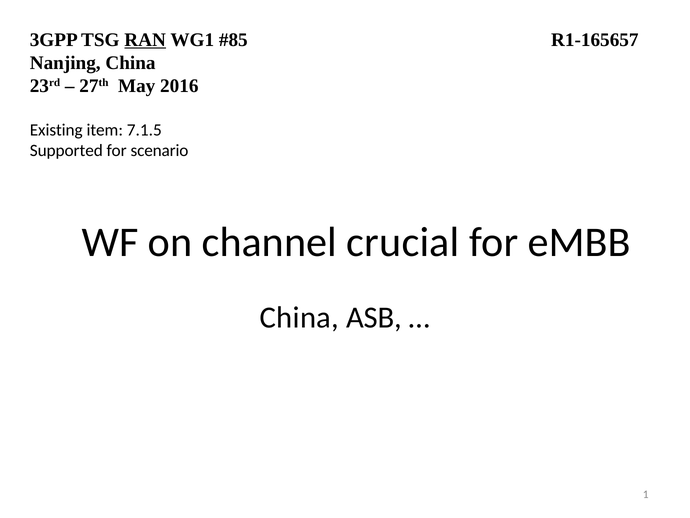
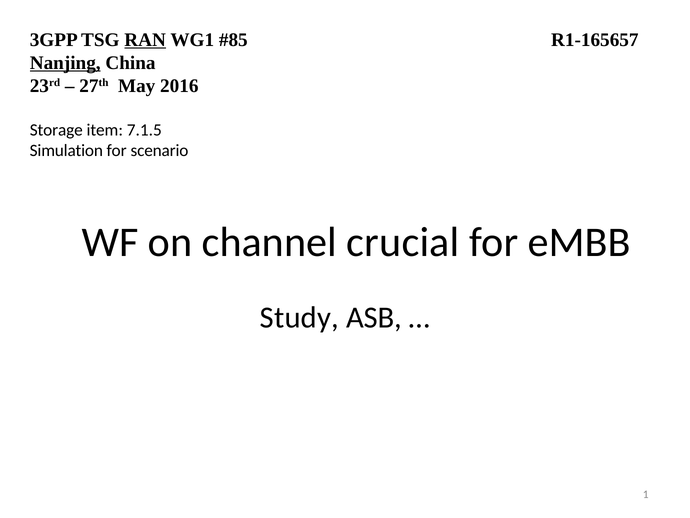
Nanjing underline: none -> present
Existing: Existing -> Storage
Supported: Supported -> Simulation
China at (299, 317): China -> Study
